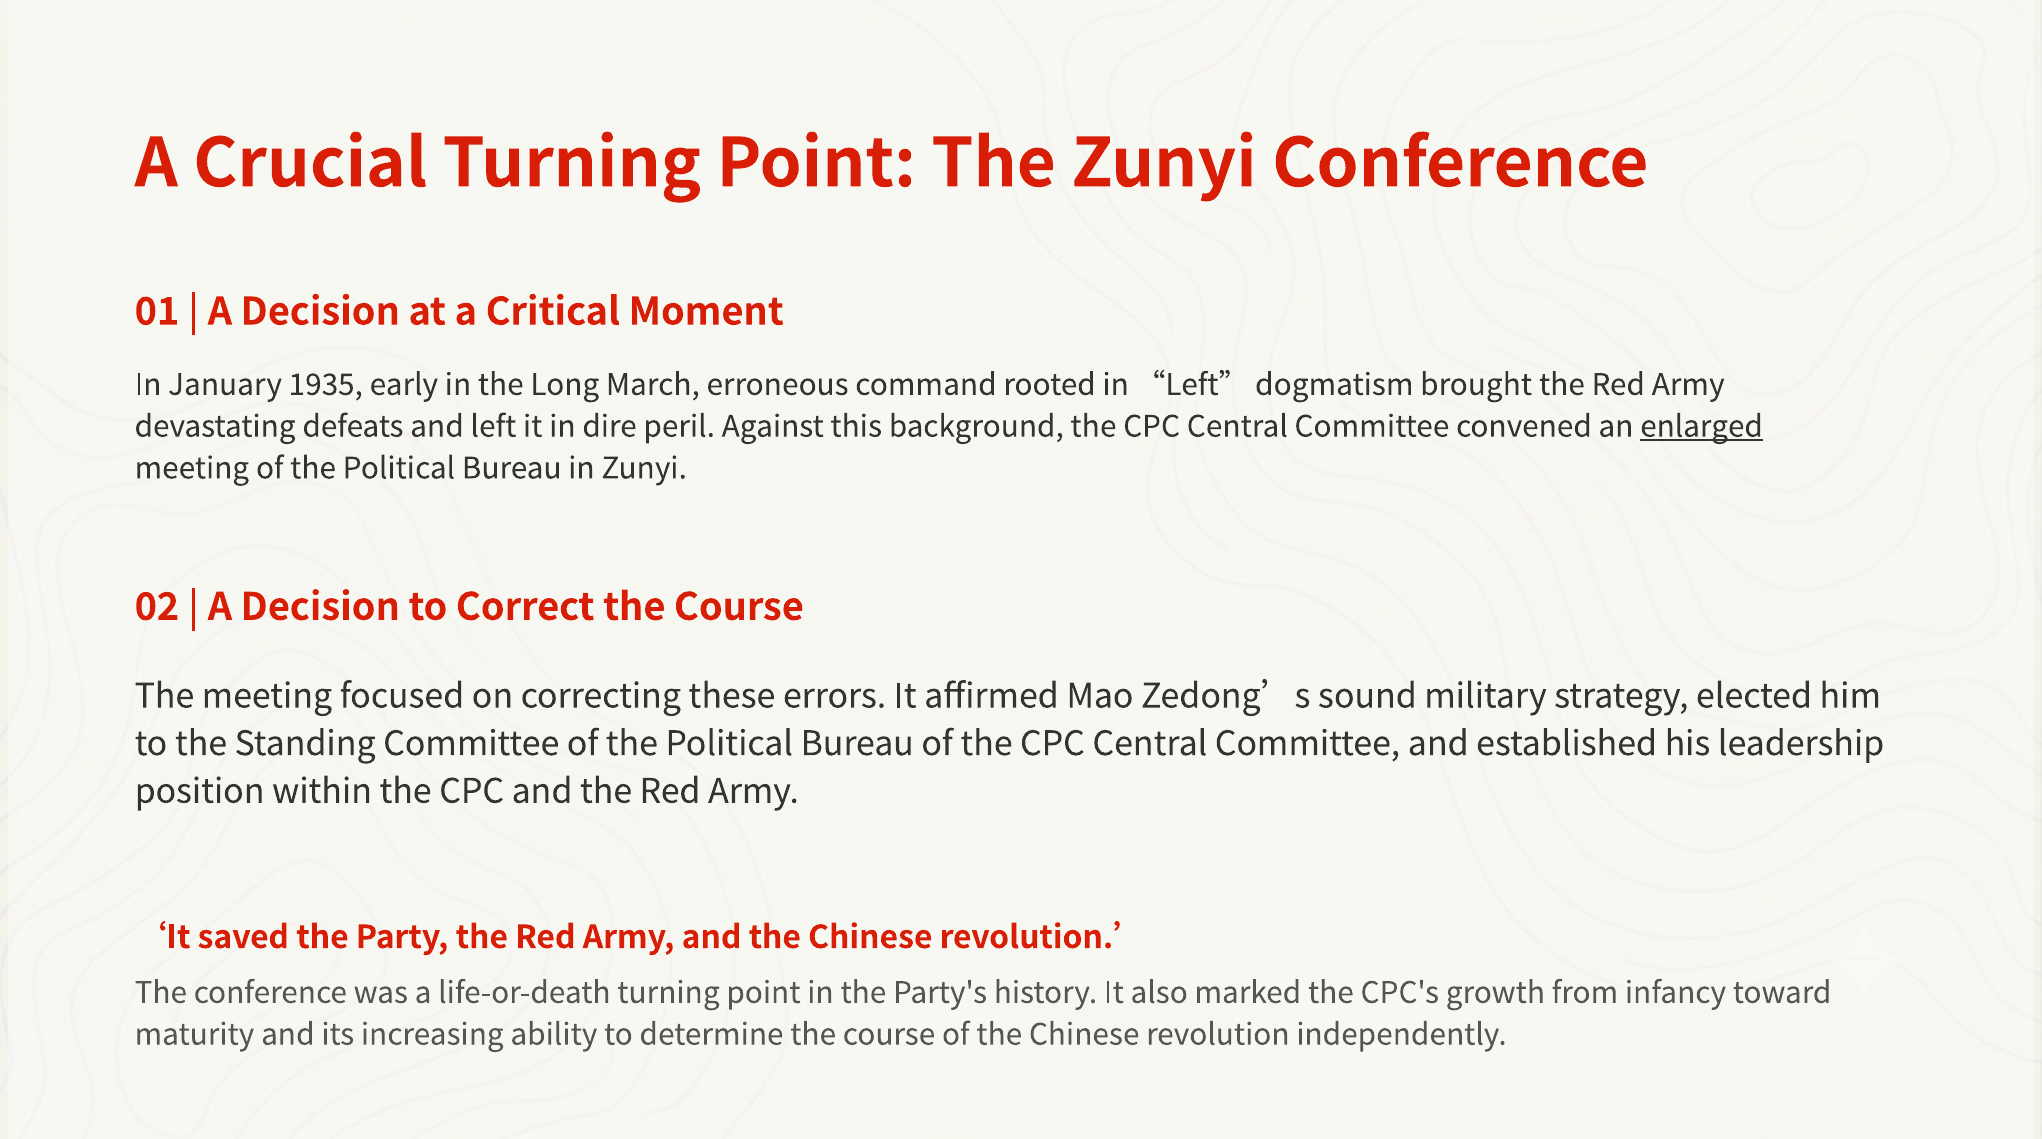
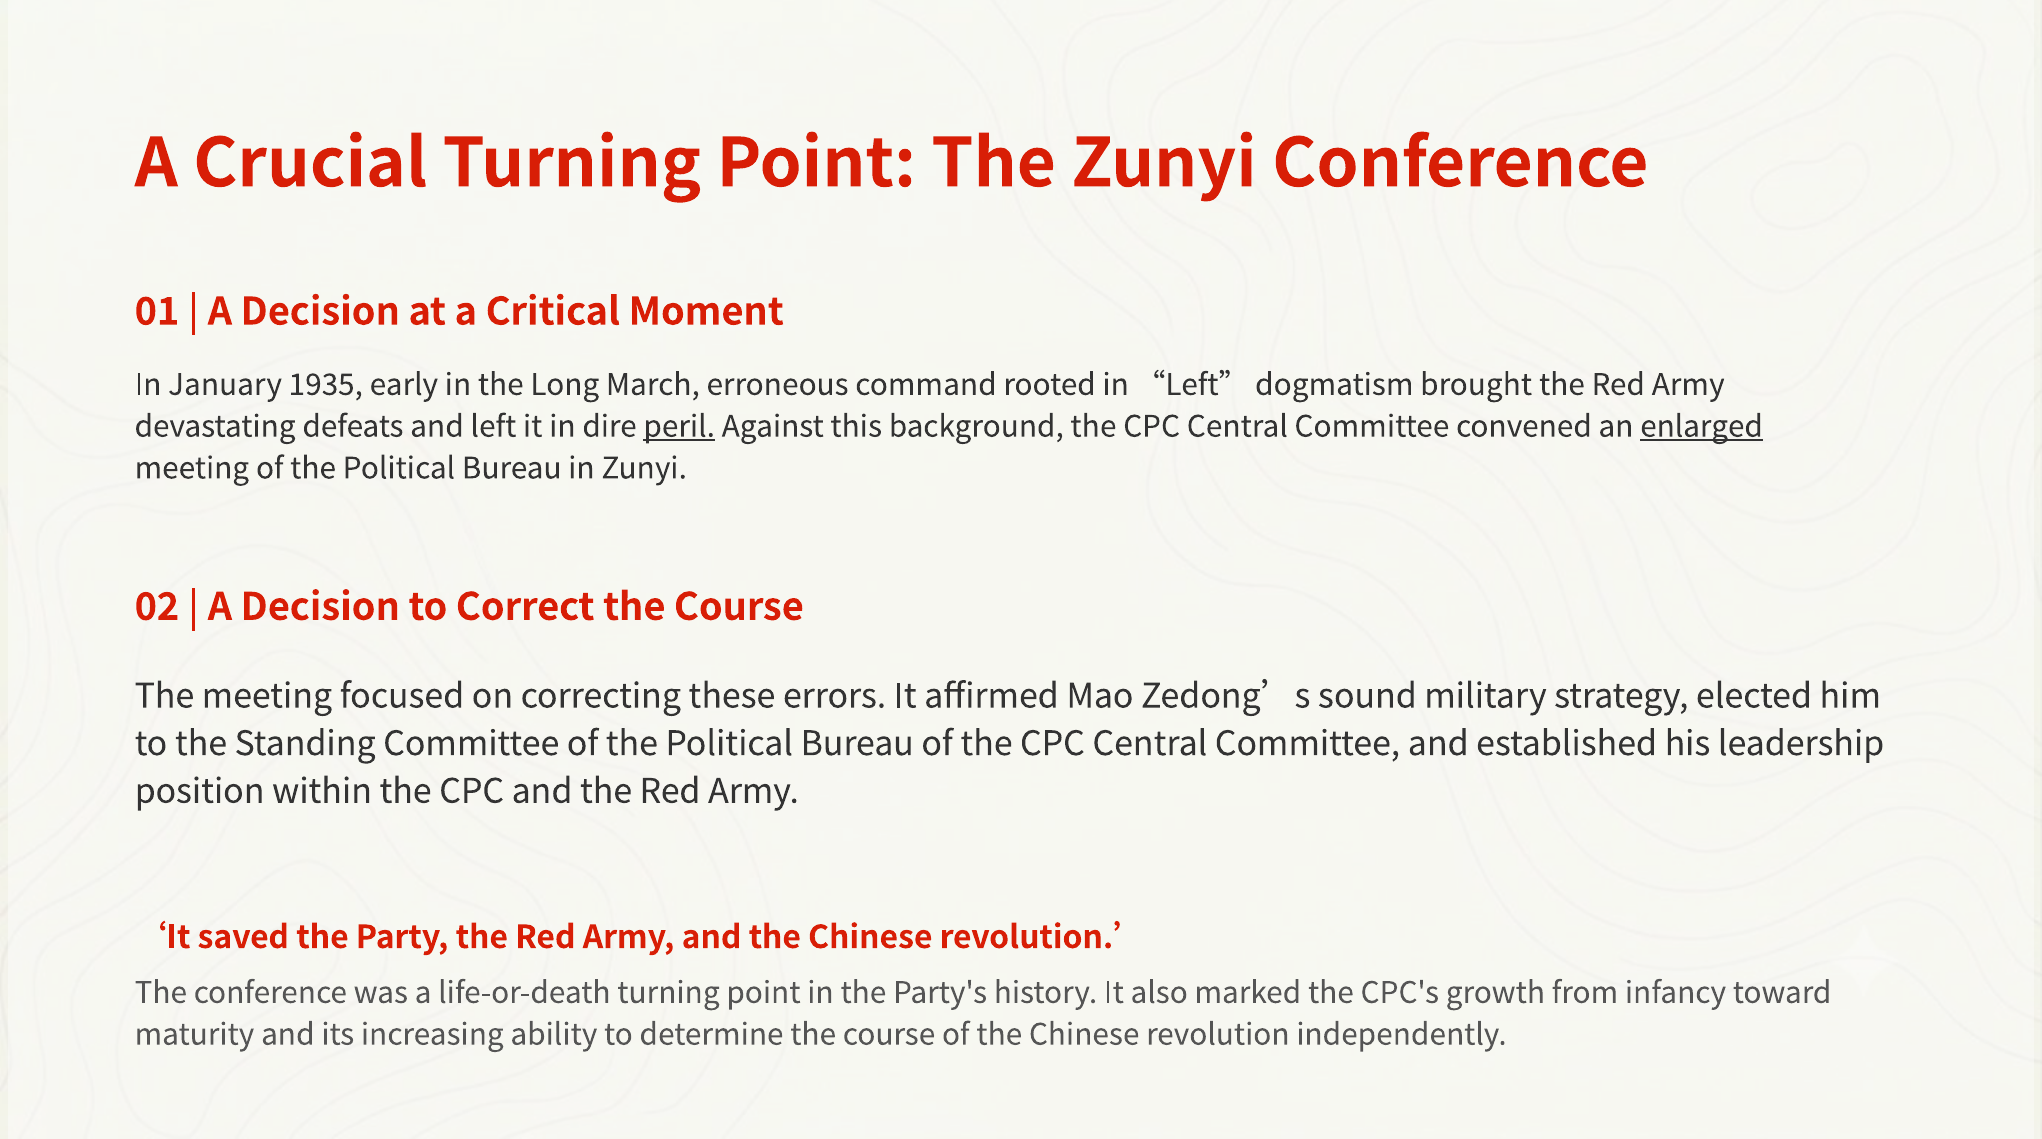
peril underline: none -> present
